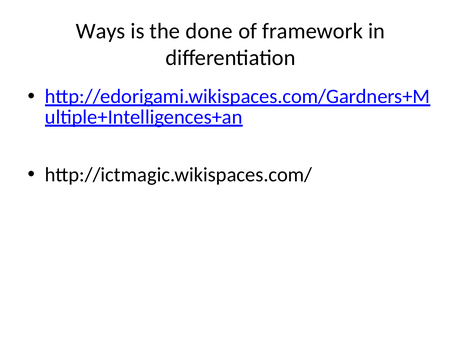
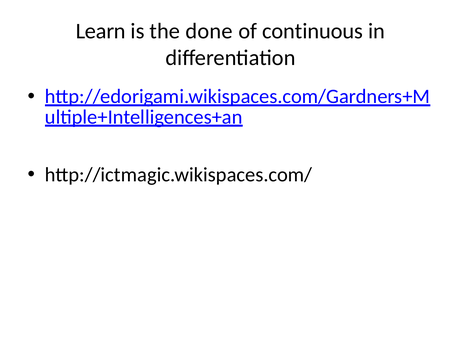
Ways: Ways -> Learn
framework: framework -> continuous
